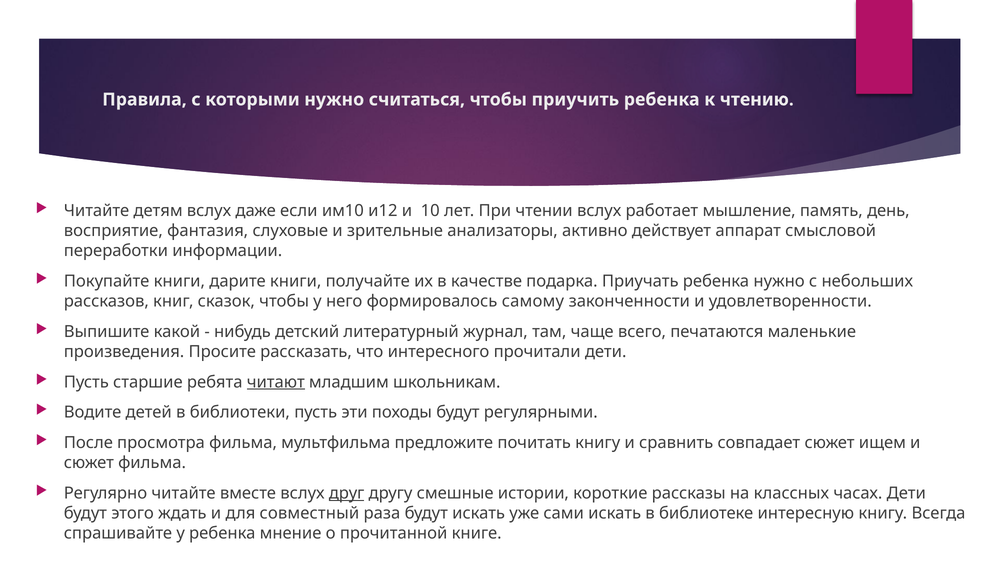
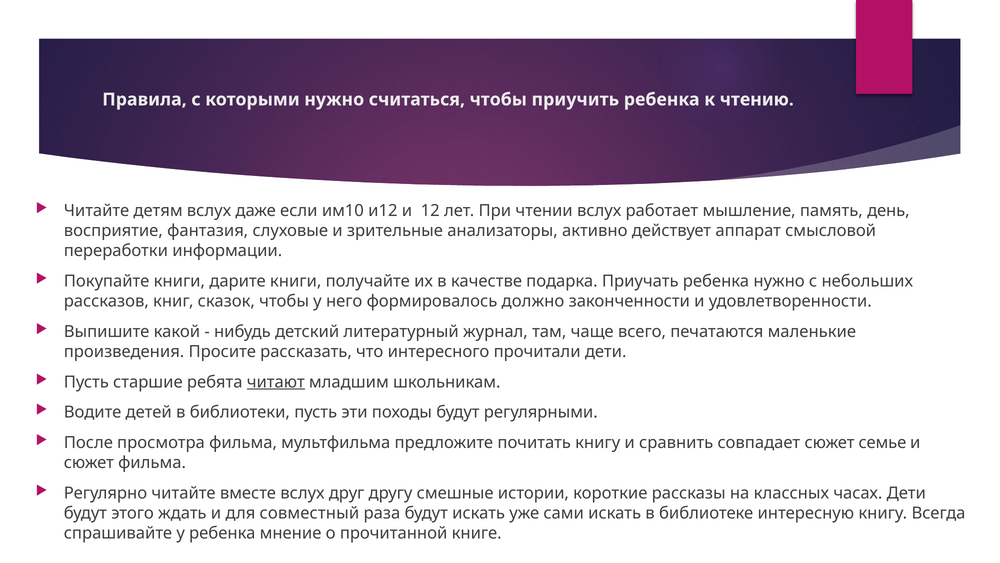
10: 10 -> 12
самому: самому -> должно
ищем: ищем -> семье
друг underline: present -> none
